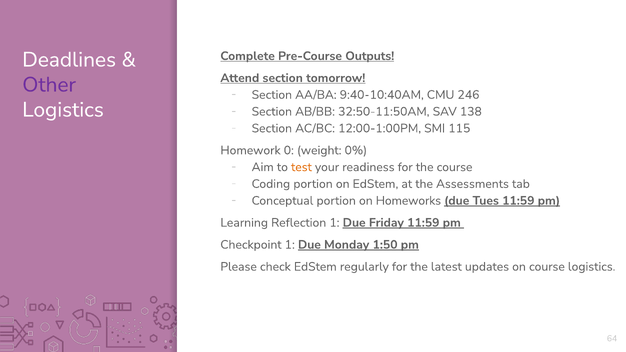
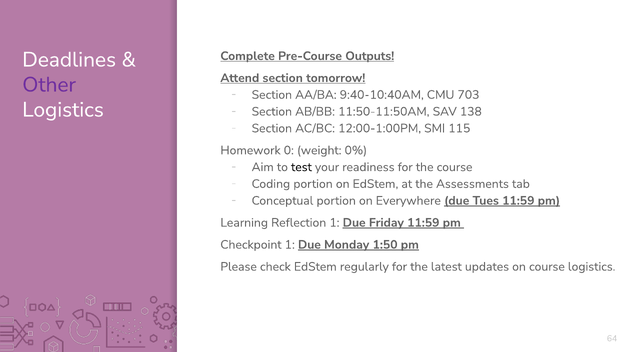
246: 246 -> 703
32:50-11:50AM: 32:50-11:50AM -> 11:50-11:50AM
test colour: orange -> black
Homeworks: Homeworks -> Everywhere
